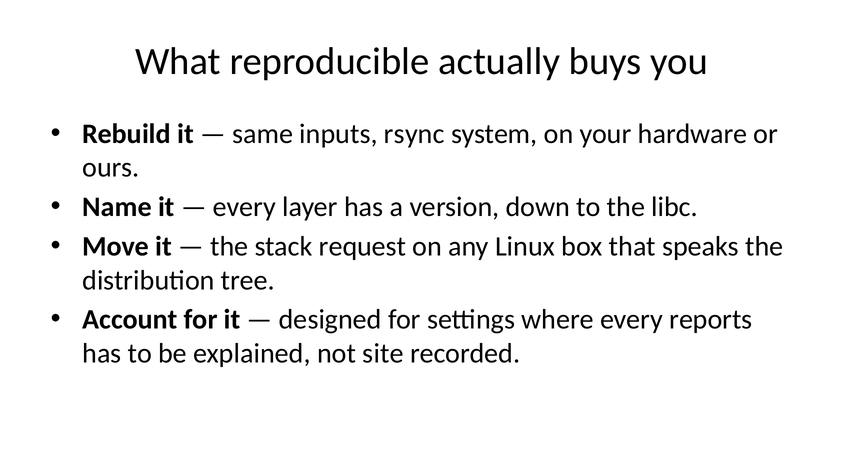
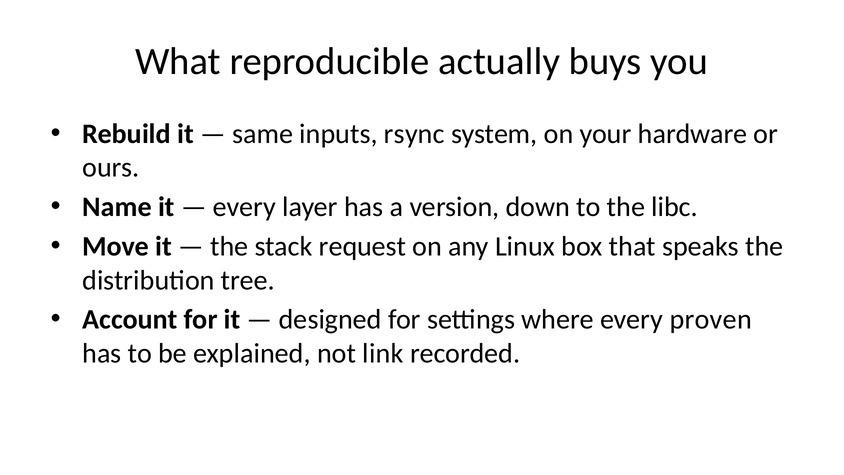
reports: reports -> proven
site: site -> link
